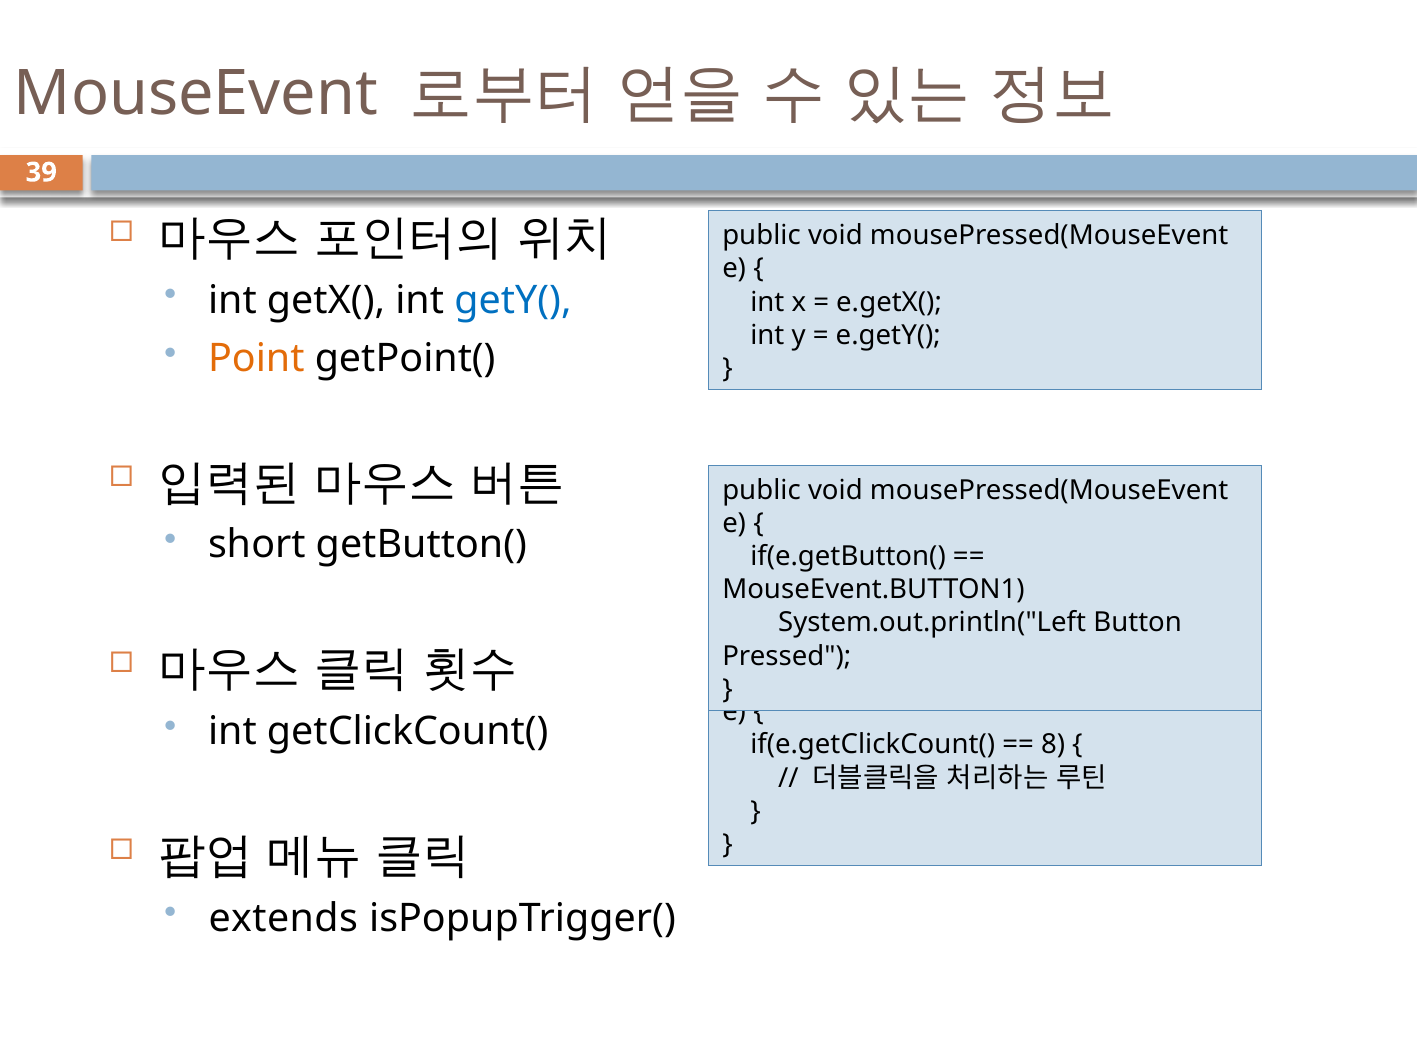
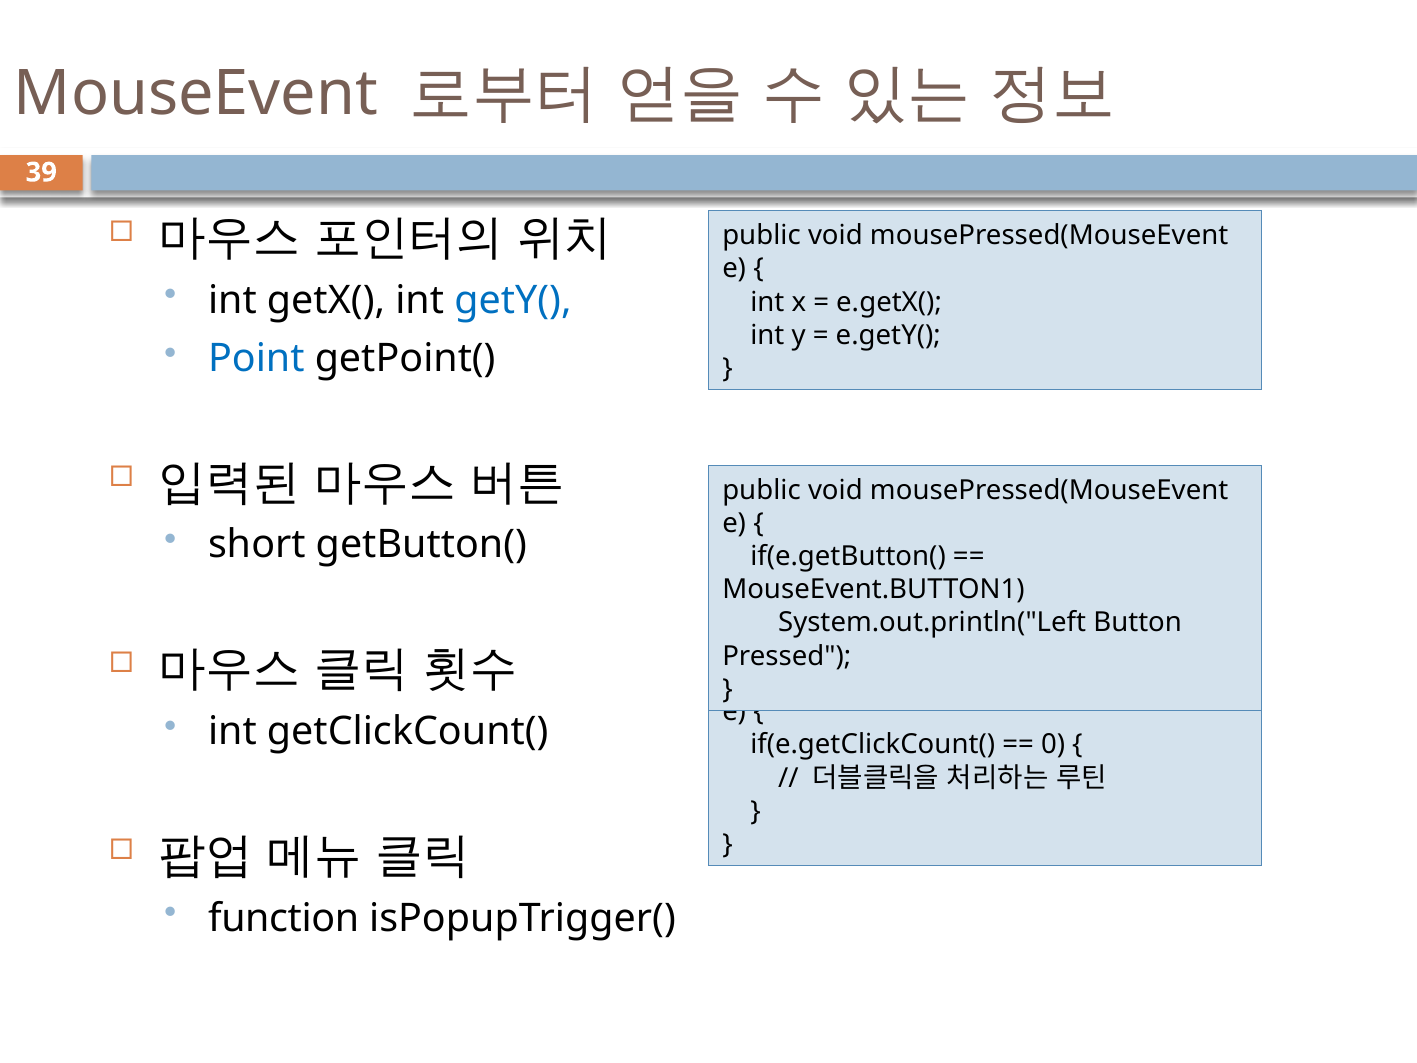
Point colour: orange -> blue
8: 8 -> 0
extends: extends -> function
